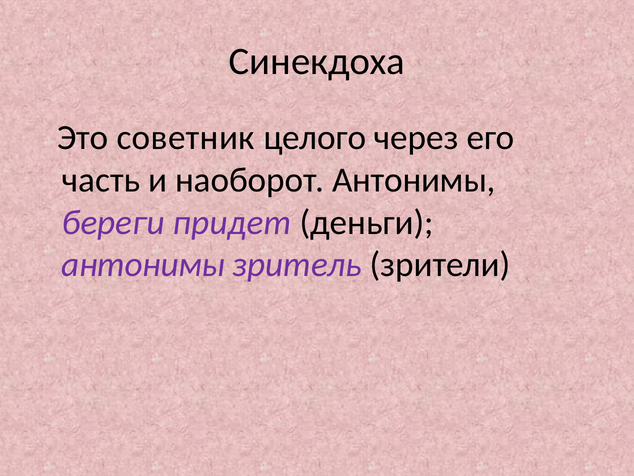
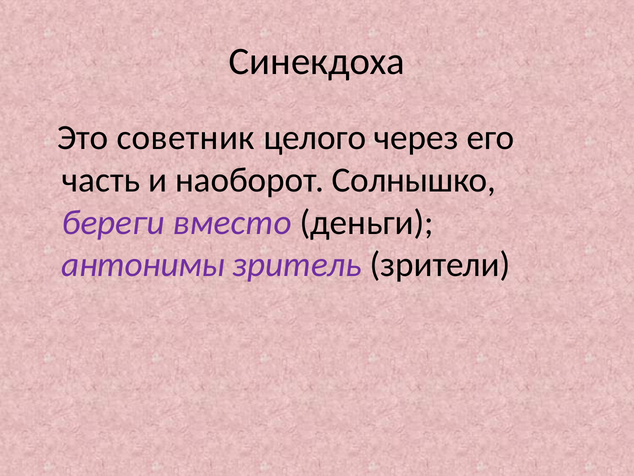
наоборот Антонимы: Антонимы -> Солнышко
придет: придет -> вместо
